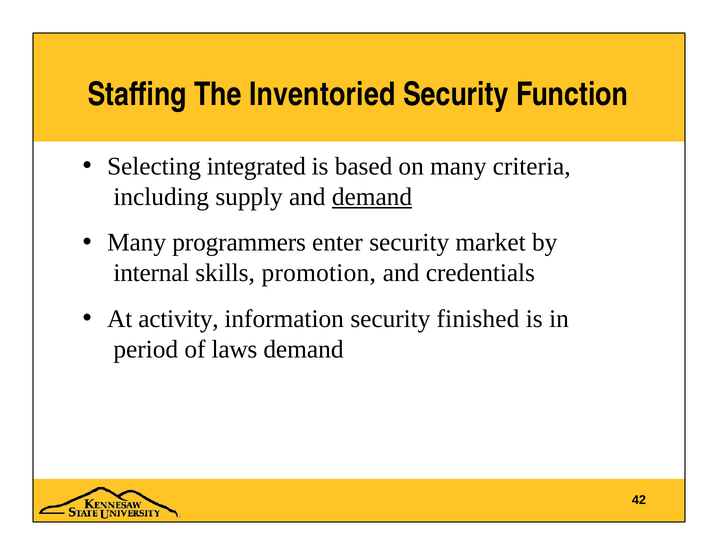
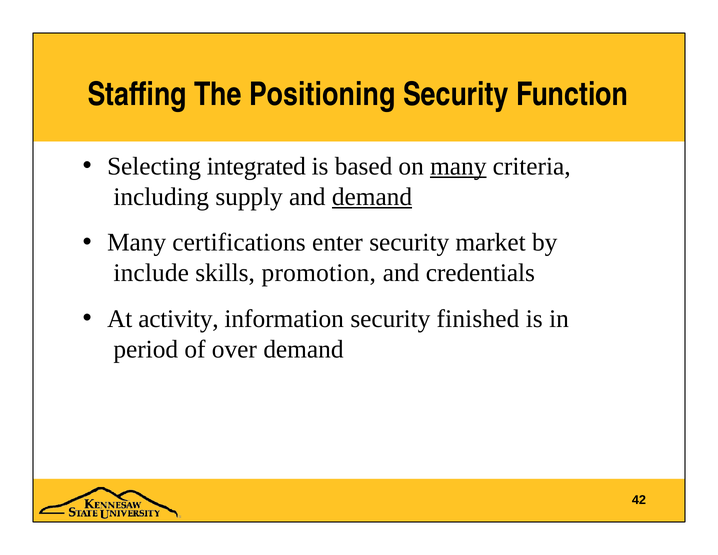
Inventoried: Inventoried -> Positioning
many at (458, 166) underline: none -> present
programmers: programmers -> certifications
internal: internal -> include
laws: laws -> over
